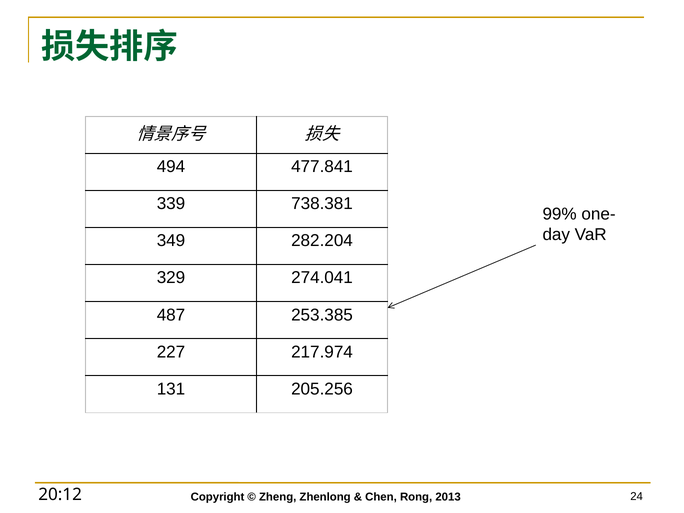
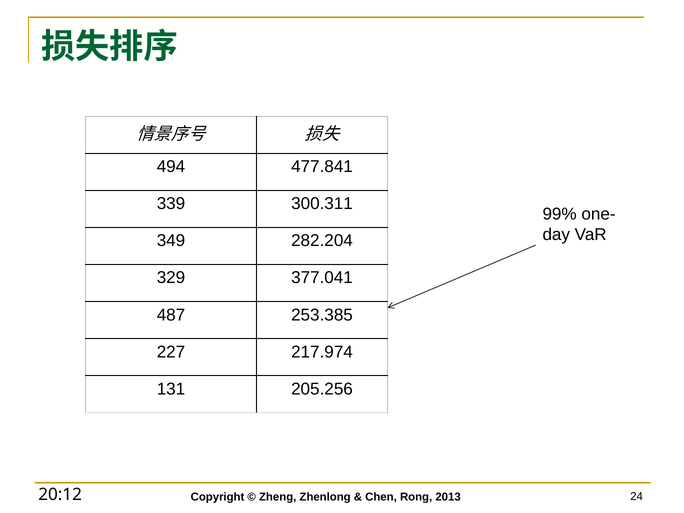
738.381: 738.381 -> 300.311
274.041: 274.041 -> 377.041
